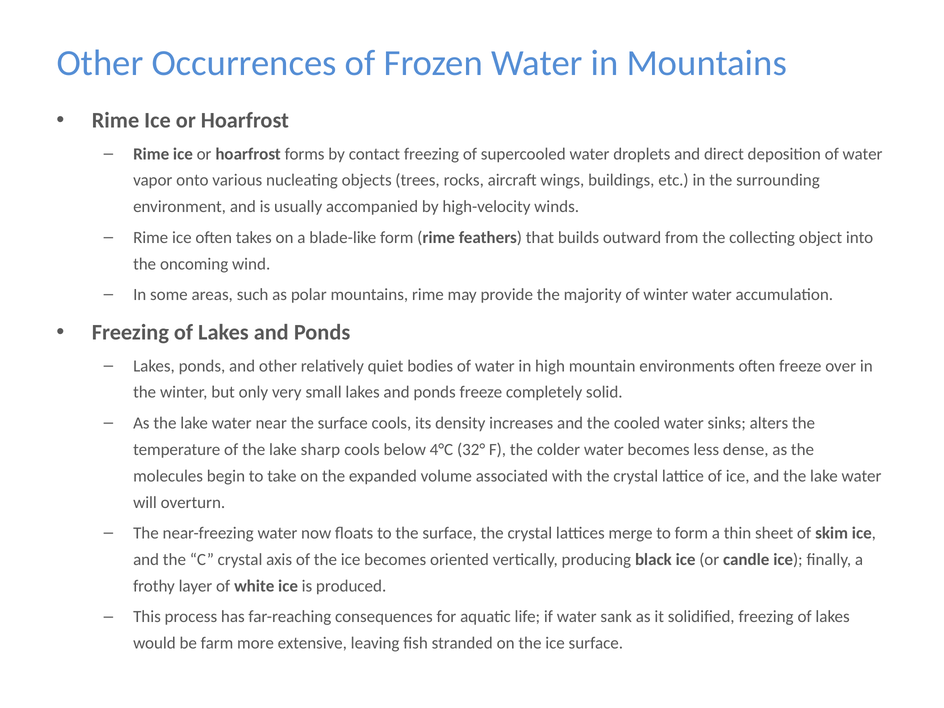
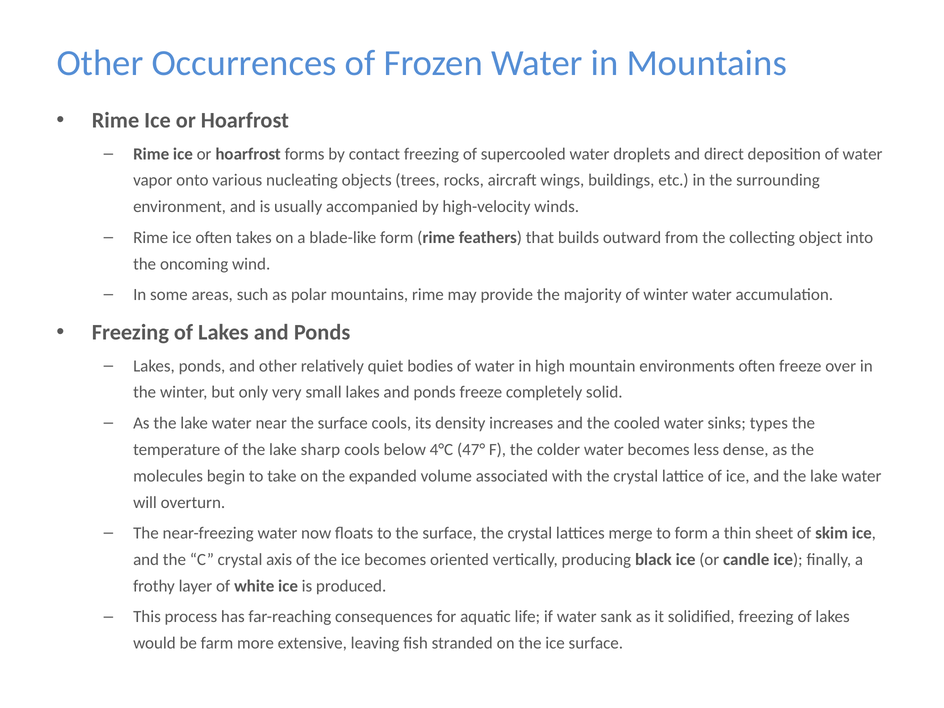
alters: alters -> types
32°: 32° -> 47°
